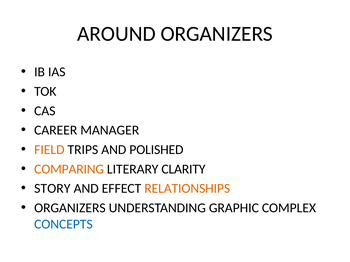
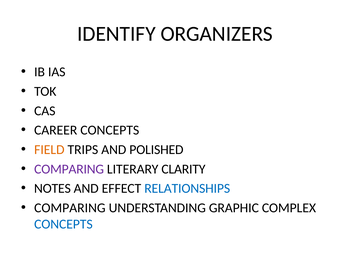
AROUND: AROUND -> IDENTIFY
CAREER MANAGER: MANAGER -> CONCEPTS
COMPARING at (69, 169) colour: orange -> purple
STORY: STORY -> NOTES
RELATIONSHIPS colour: orange -> blue
ORGANIZERS at (70, 208): ORGANIZERS -> COMPARING
